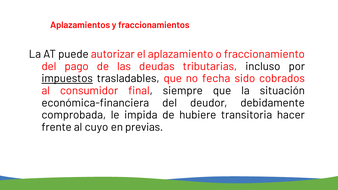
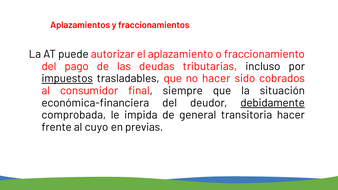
no fecha: fecha -> hacer
debidamente underline: none -> present
hubiere: hubiere -> general
